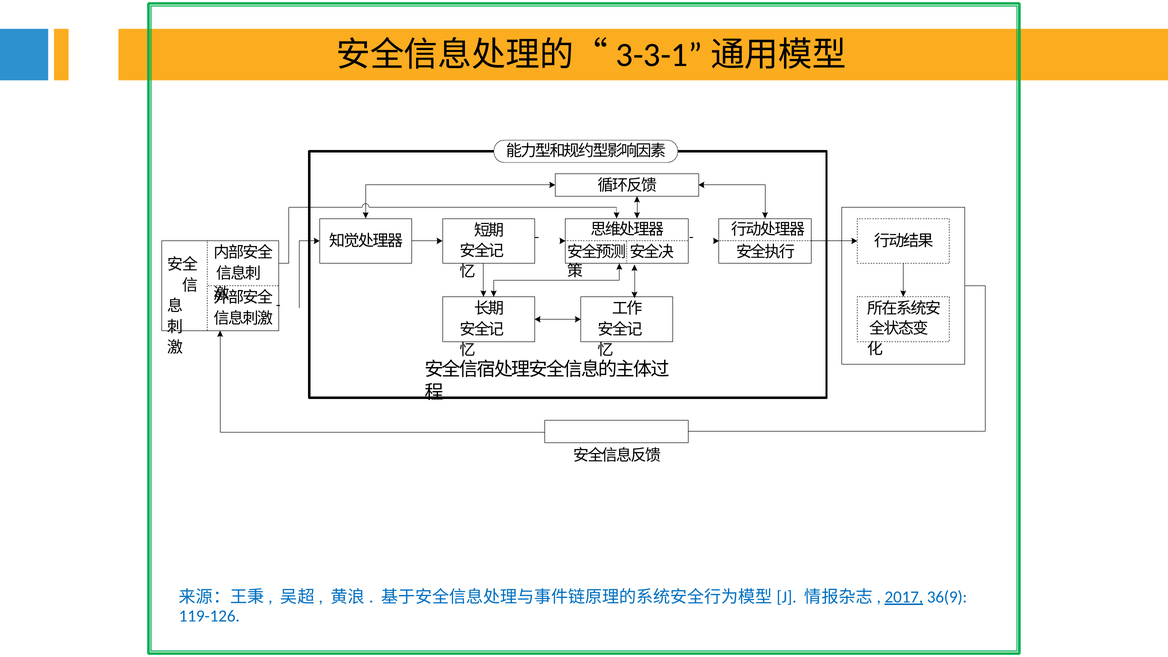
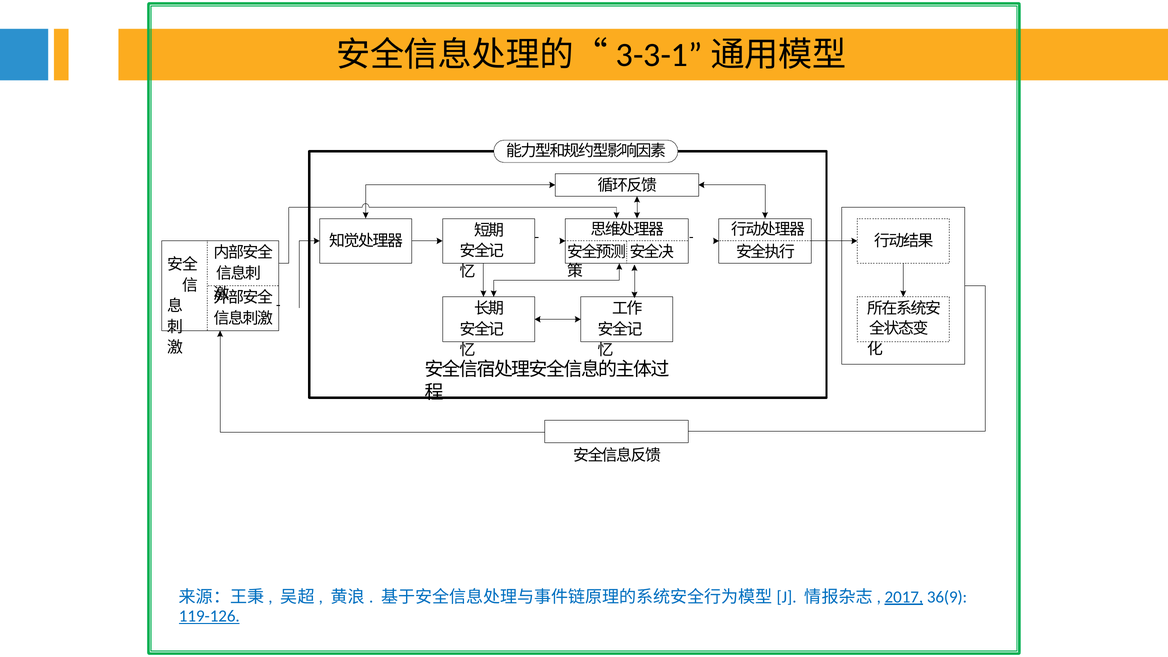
119-126 underline: none -> present
